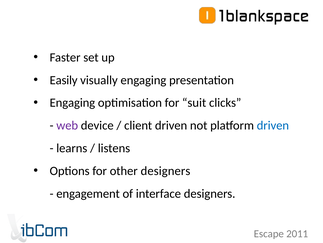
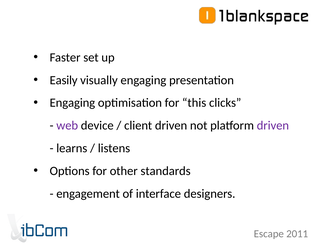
suit: suit -> this
driven at (273, 125) colour: blue -> purple
other designers: designers -> standards
